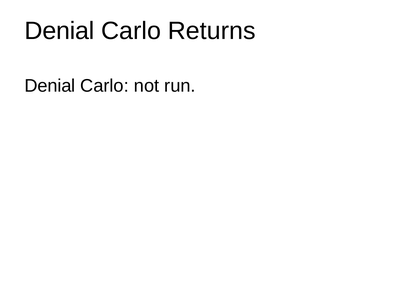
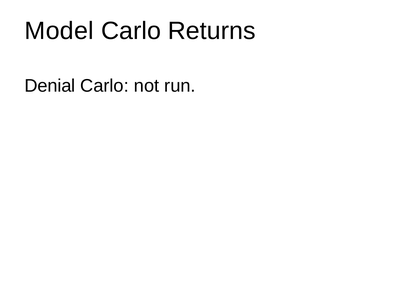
Denial at (59, 31): Denial -> Model
